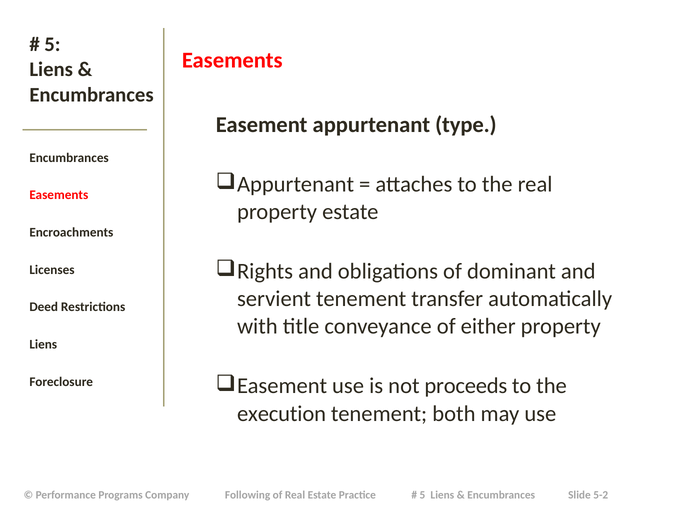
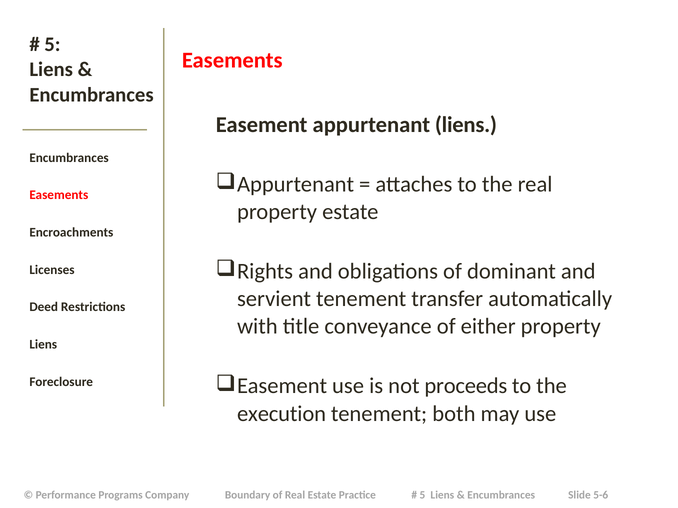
appurtenant type: type -> liens
Following: Following -> Boundary
5-2: 5-2 -> 5-6
